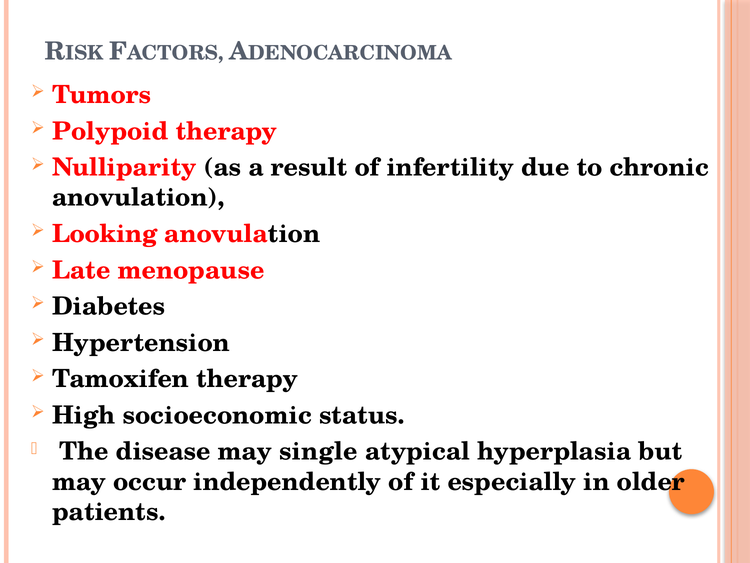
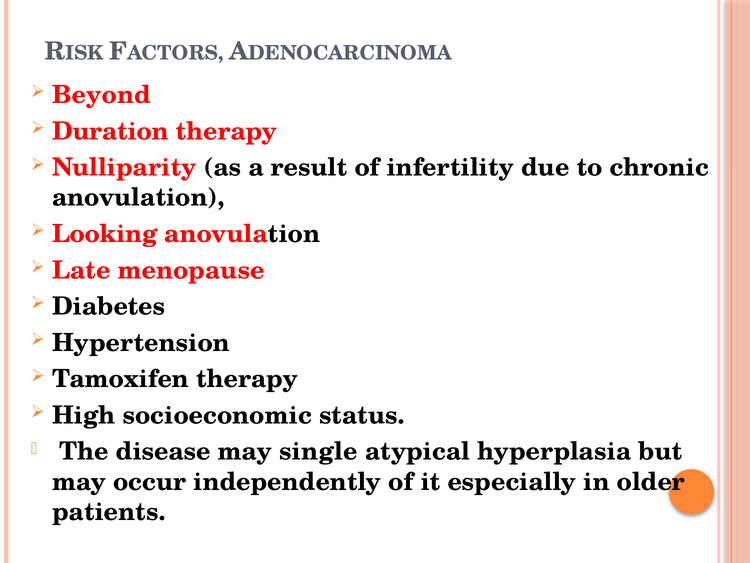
Tumors: Tumors -> Beyond
Polypoid: Polypoid -> Duration
